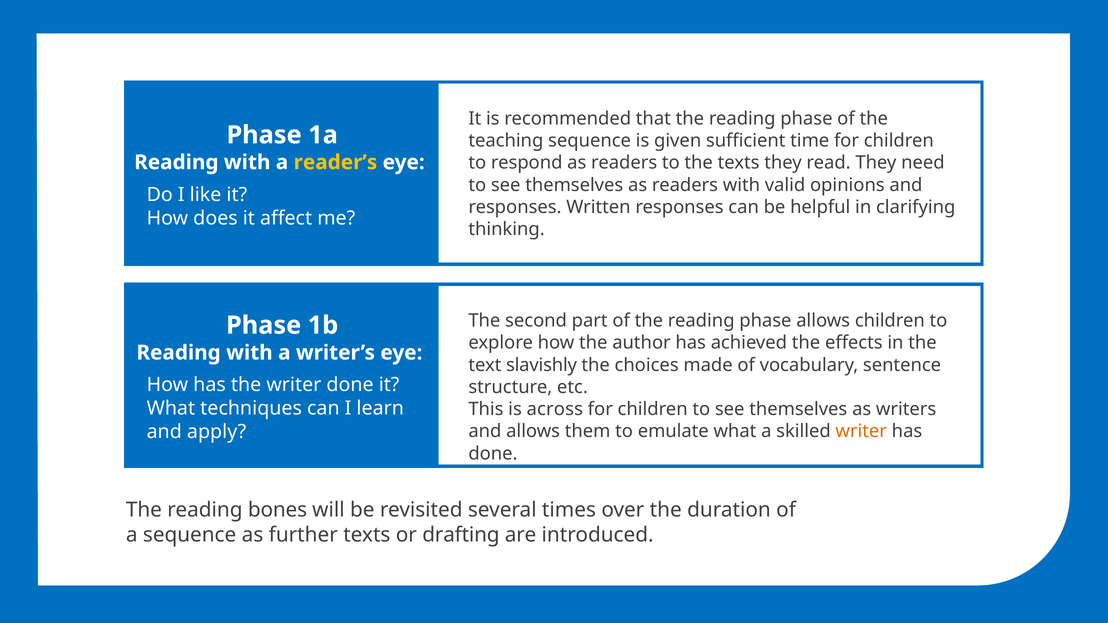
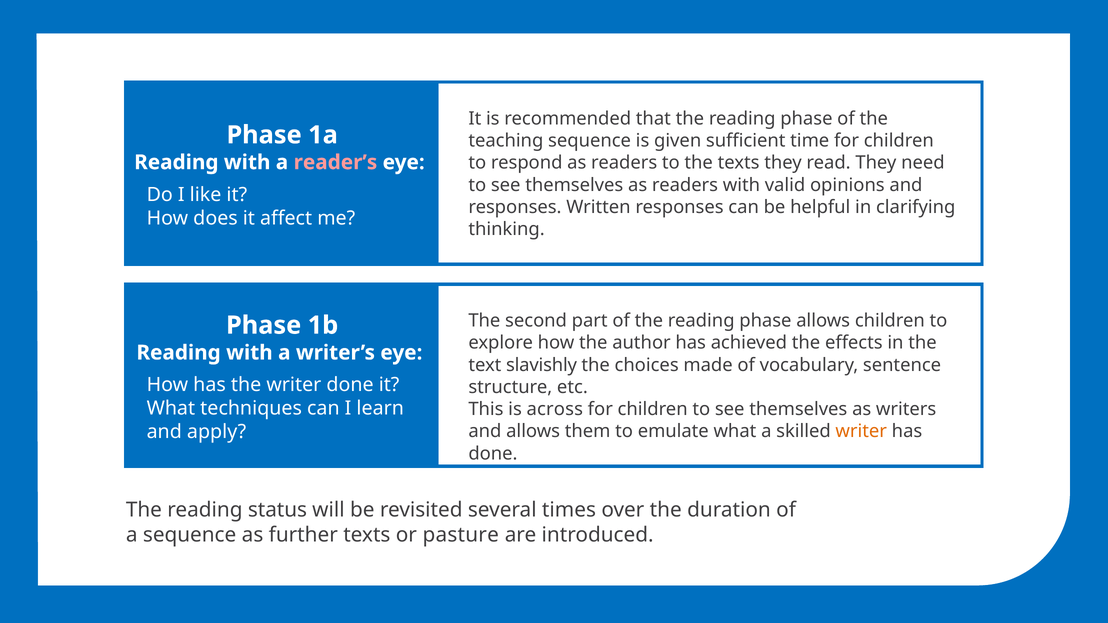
reader’s colour: yellow -> pink
bones: bones -> status
drafting: drafting -> pasture
